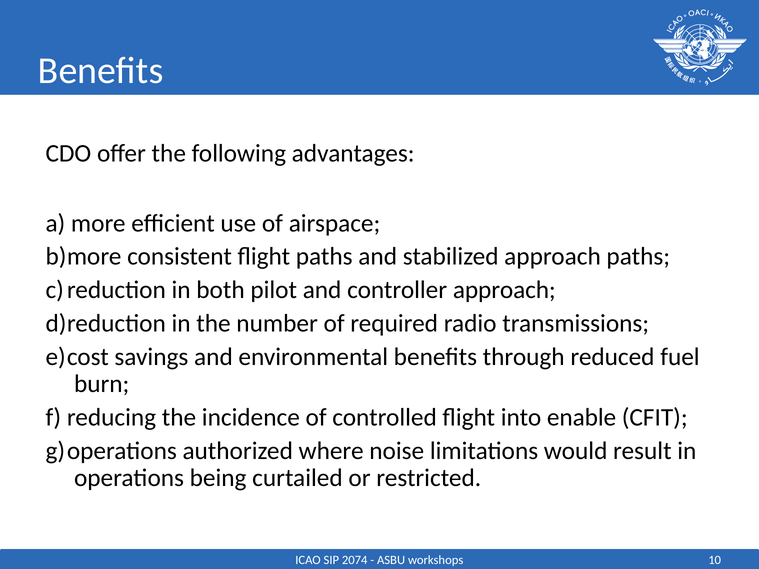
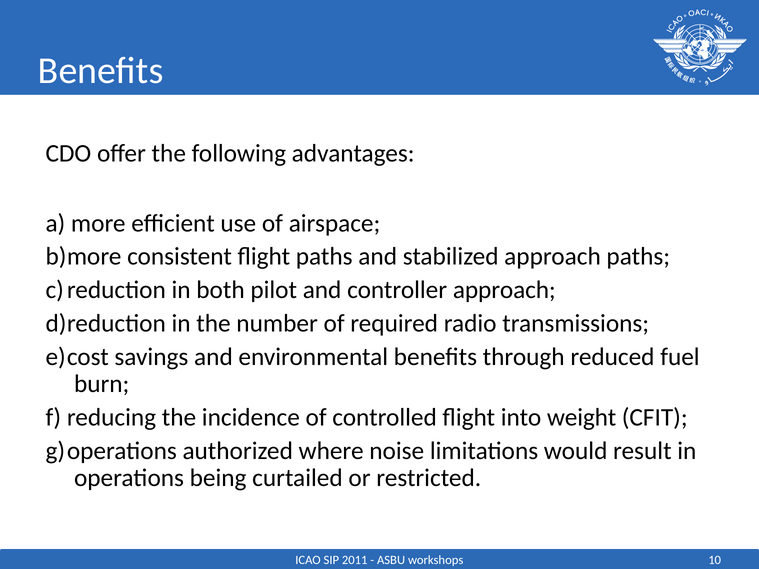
enable: enable -> weight
2074: 2074 -> 2011
